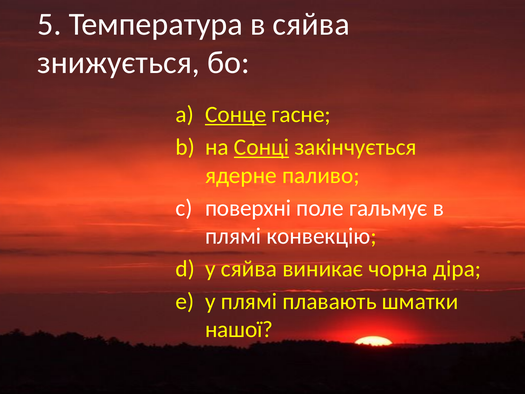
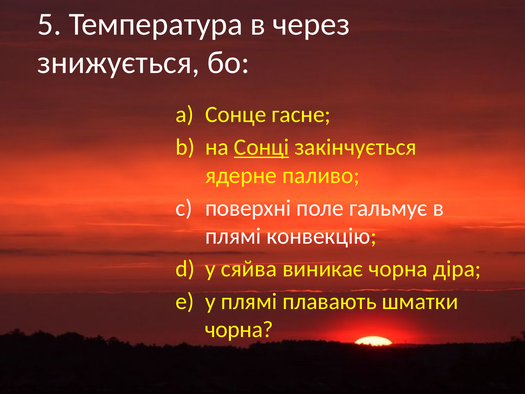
в сяйва: сяйва -> через
Сонце underline: present -> none
нашої at (239, 329): нашої -> чорна
